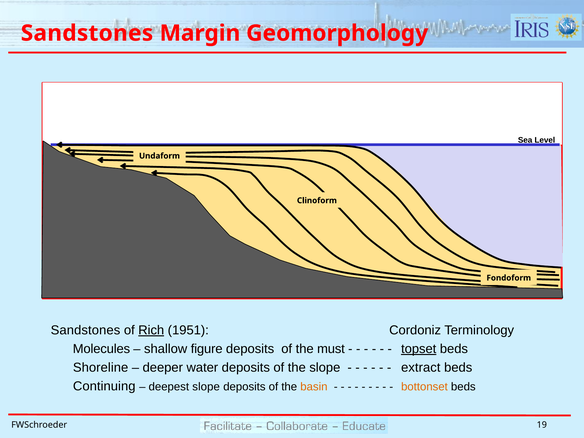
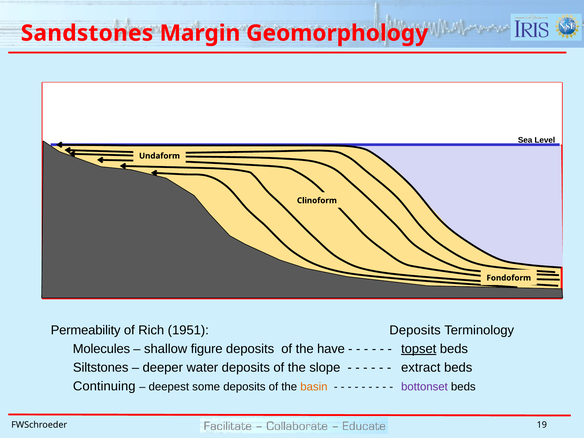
Sandstones at (85, 330): Sandstones -> Permeability
Rich underline: present -> none
1951 Cordoniz: Cordoniz -> Deposits
must: must -> have
Shoreline: Shoreline -> Siltstones
deepest slope: slope -> some
bottonset colour: orange -> purple
